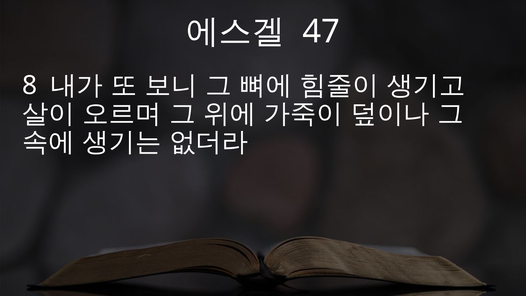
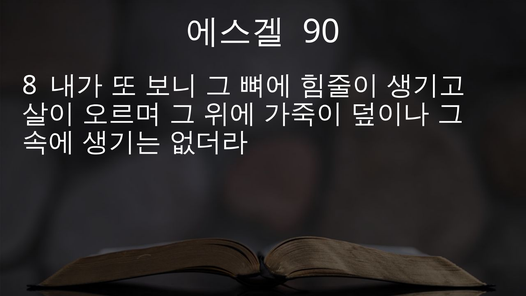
47: 47 -> 90
